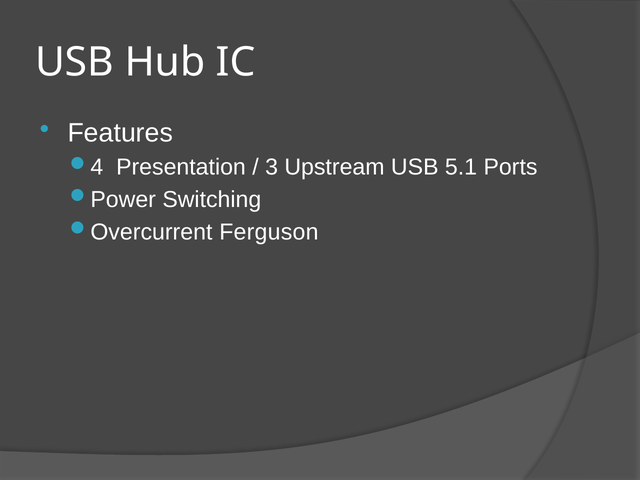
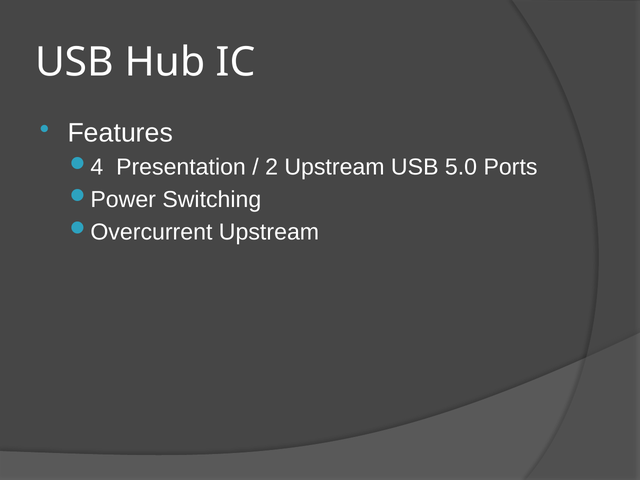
3: 3 -> 2
5.1: 5.1 -> 5.0
Ferguson at (269, 232): Ferguson -> Upstream
